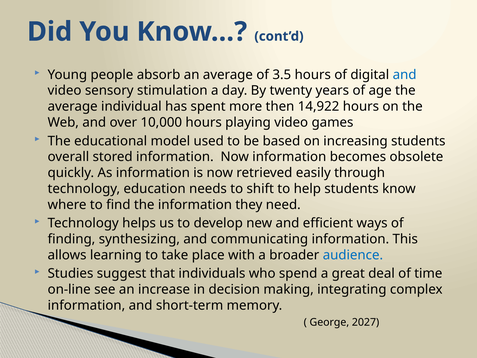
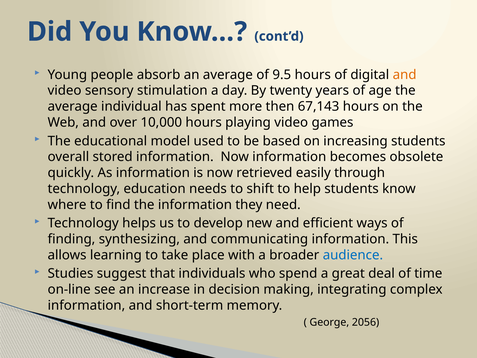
3.5: 3.5 -> 9.5
and at (405, 75) colour: blue -> orange
14,922: 14,922 -> 67,143
2027: 2027 -> 2056
